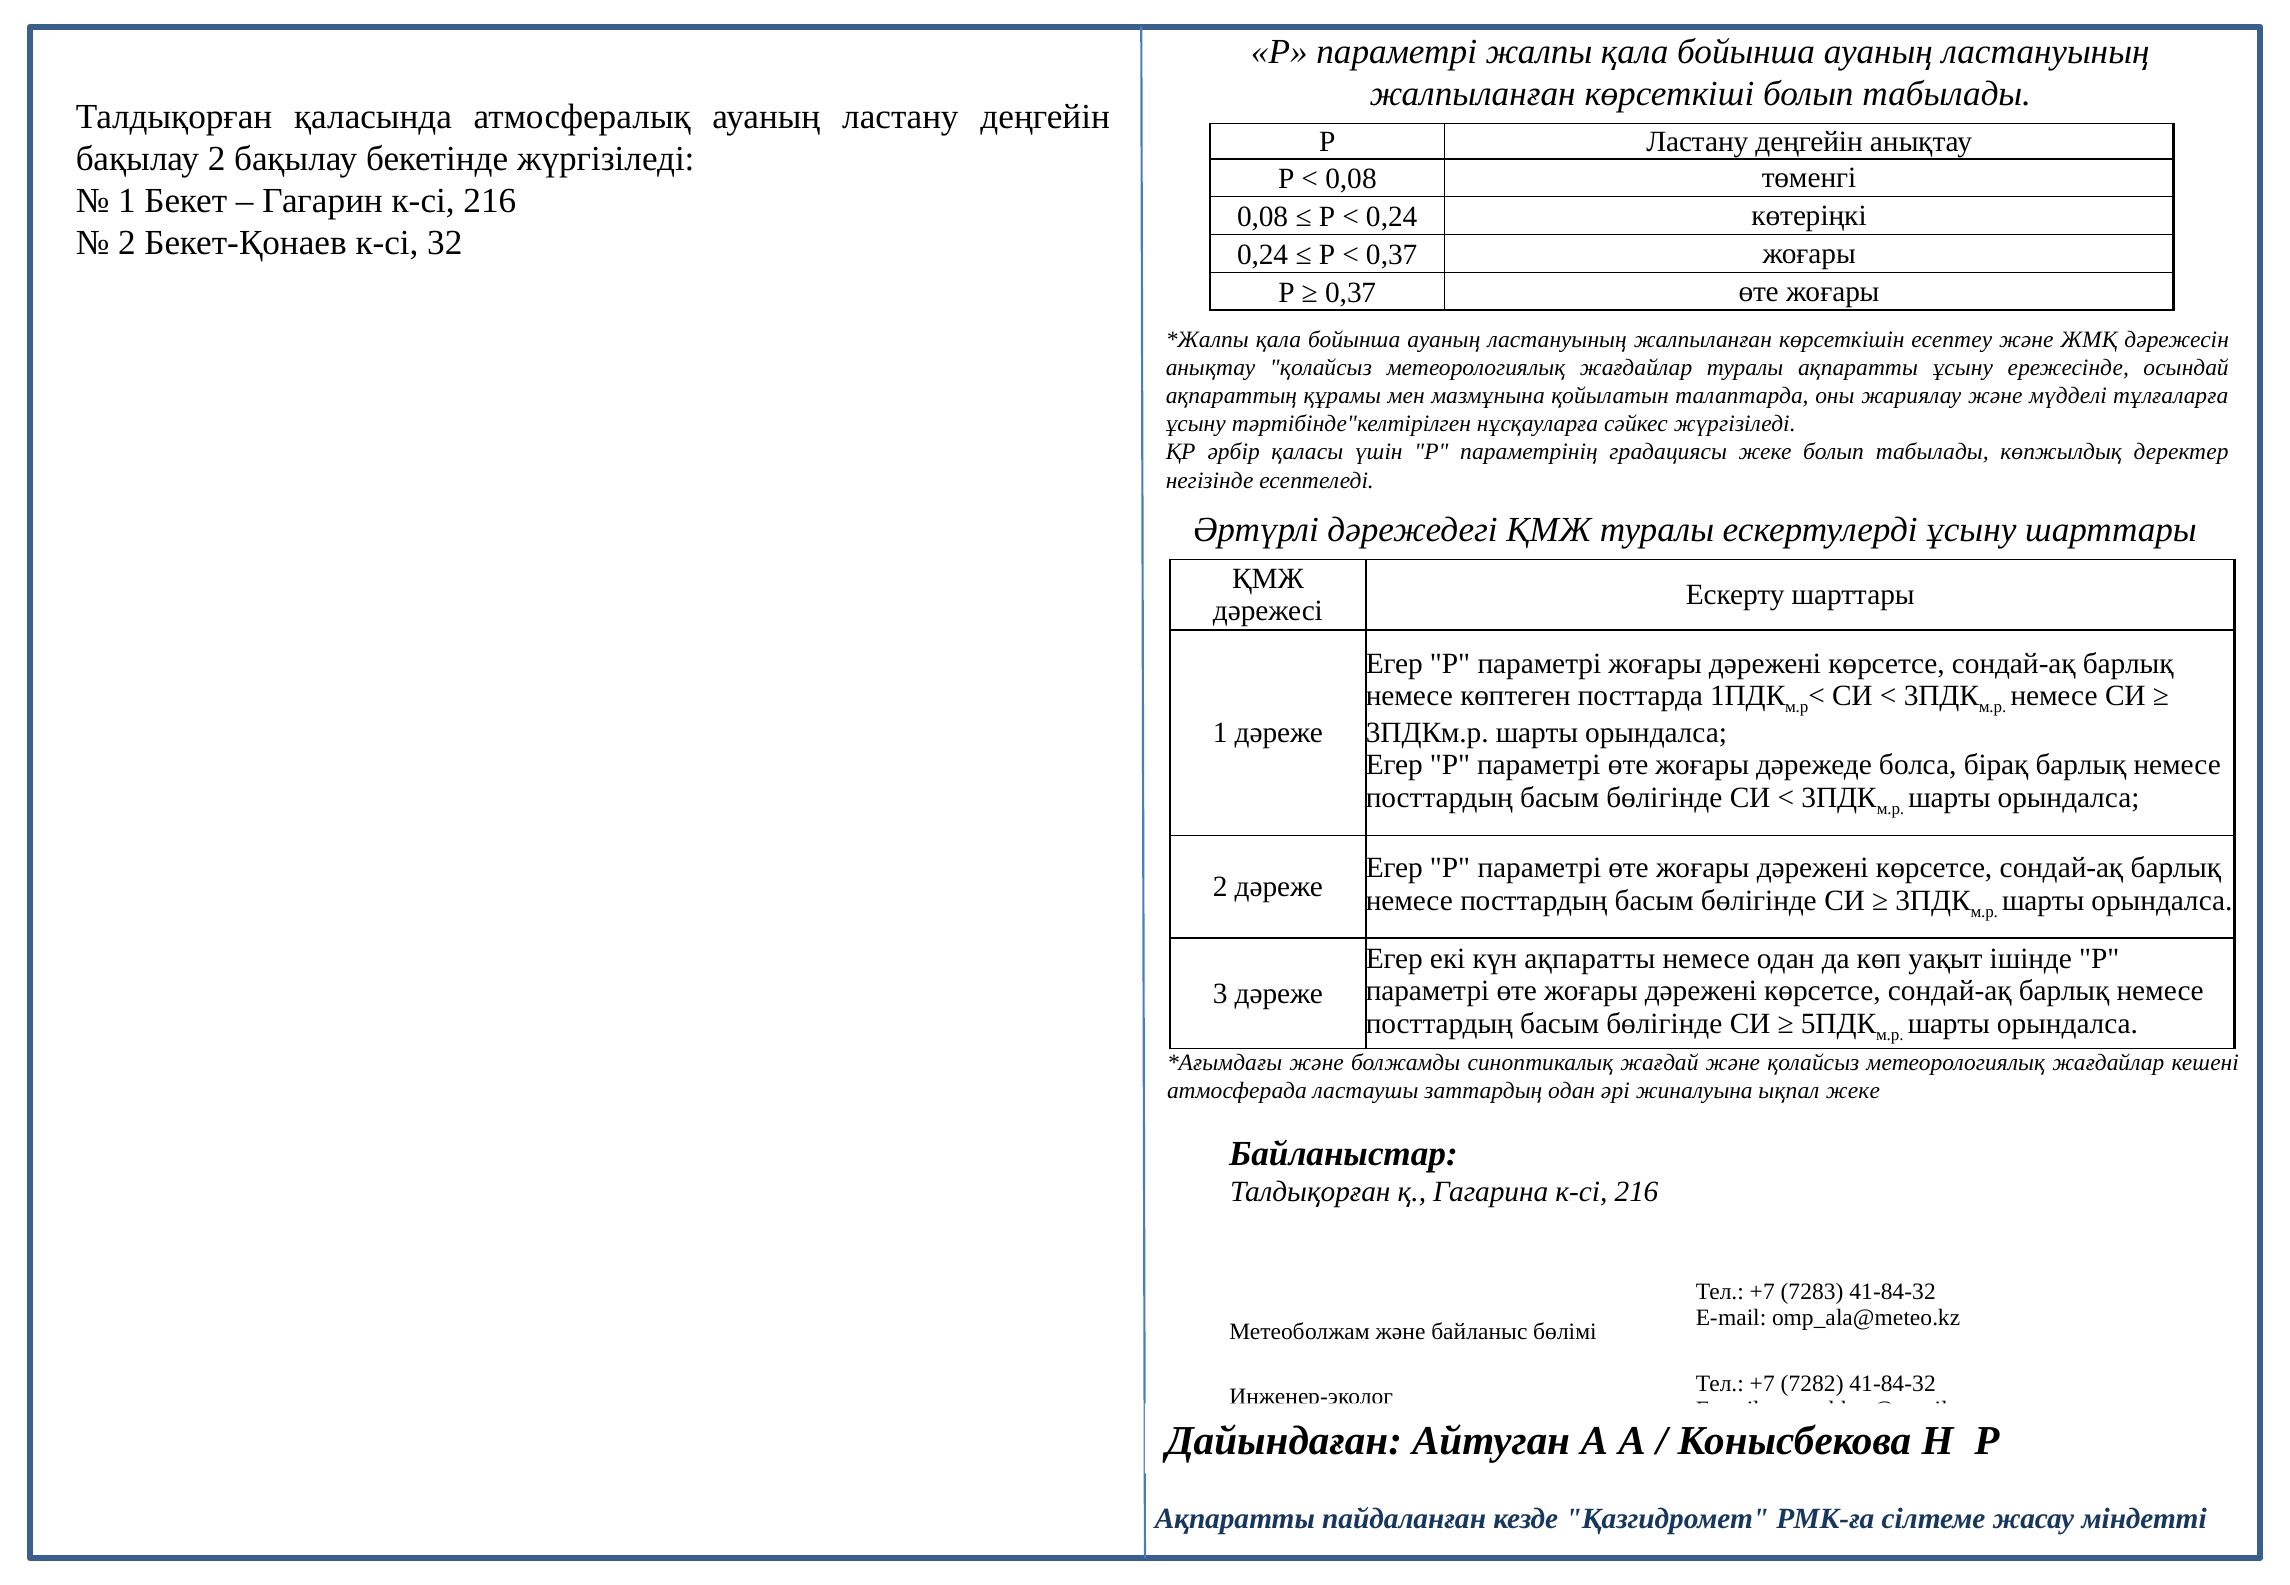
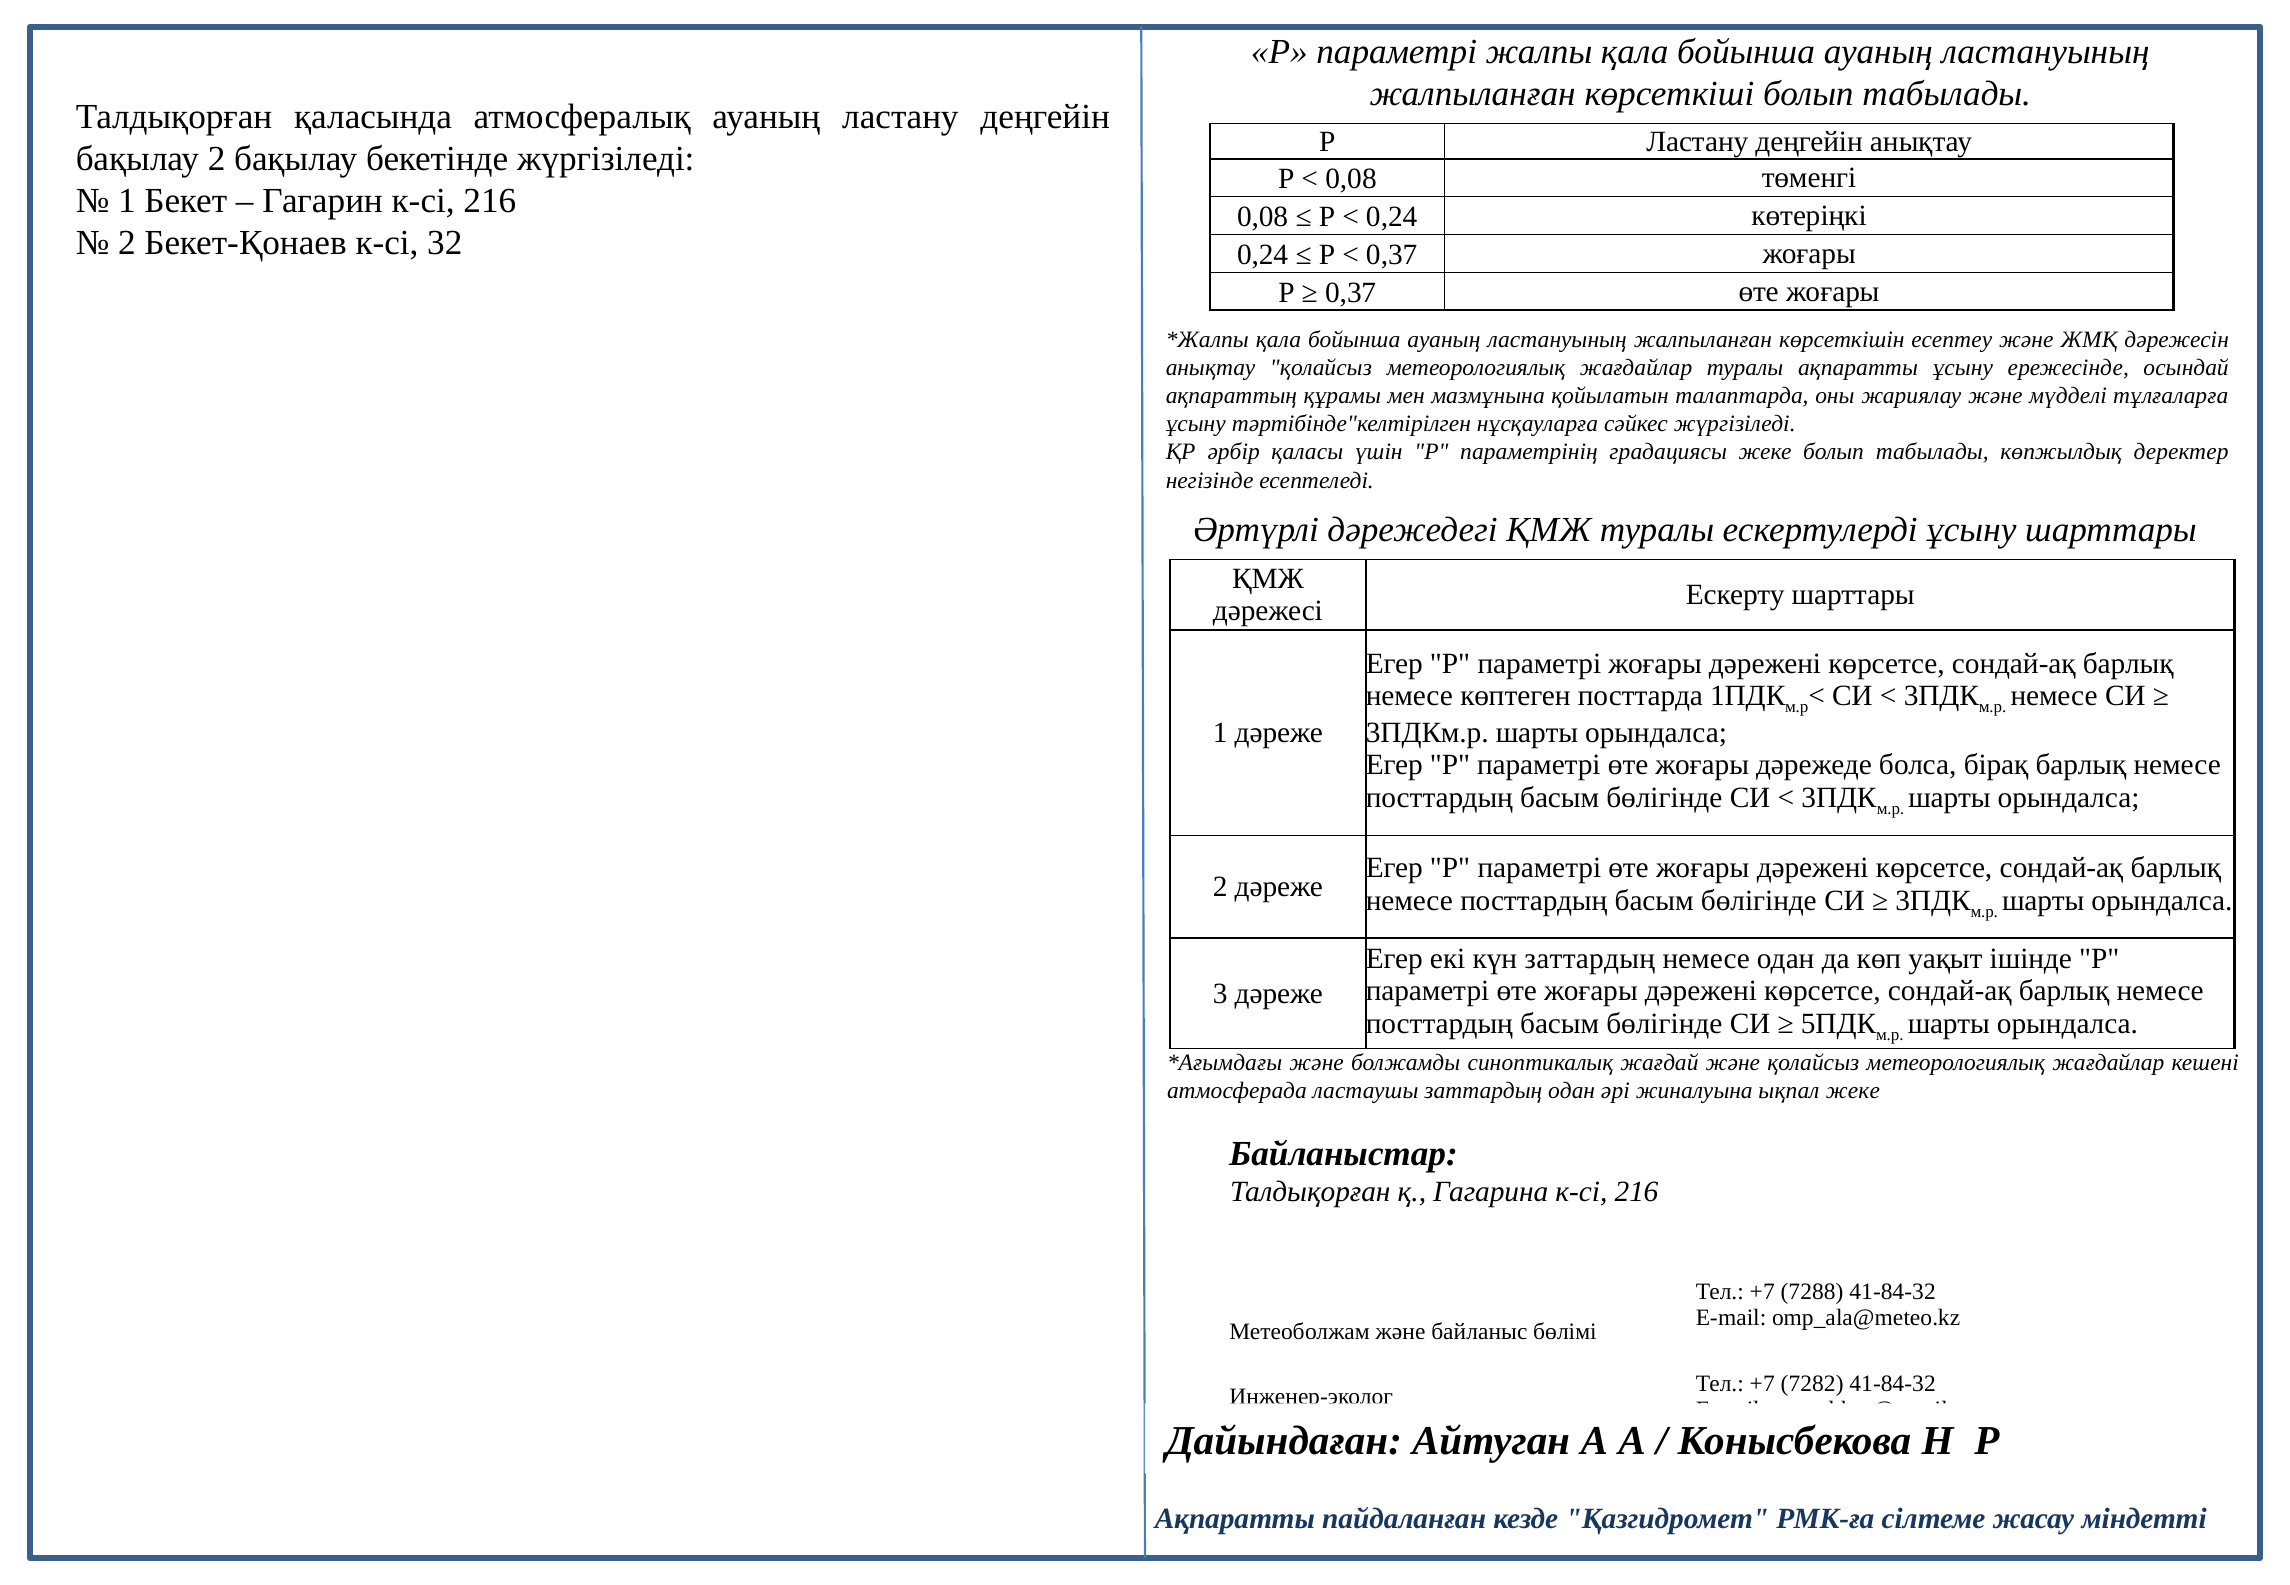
күн ақпаратты: ақпаратты -> заттардың
7283: 7283 -> 7288
